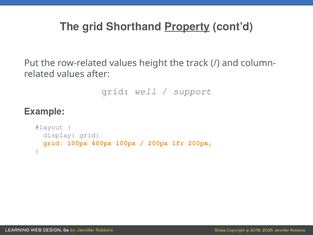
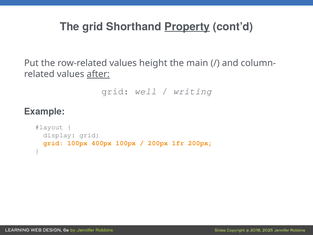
track: track -> main
after underline: none -> present
support: support -> writing
